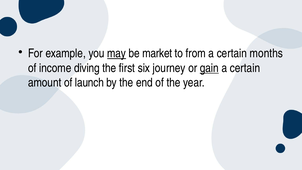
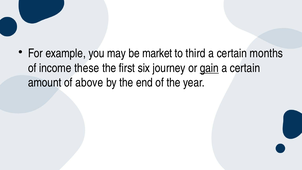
may underline: present -> none
from: from -> third
diving: diving -> these
launch: launch -> above
